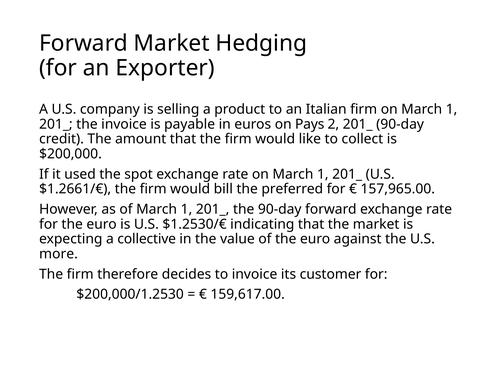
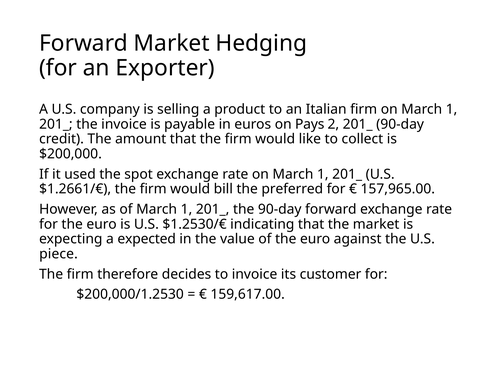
collective: collective -> expected
more: more -> piece
